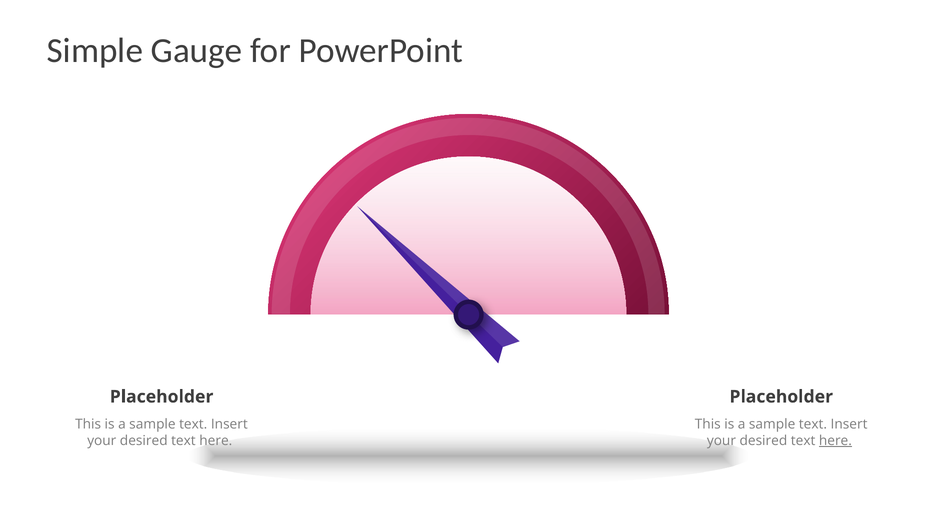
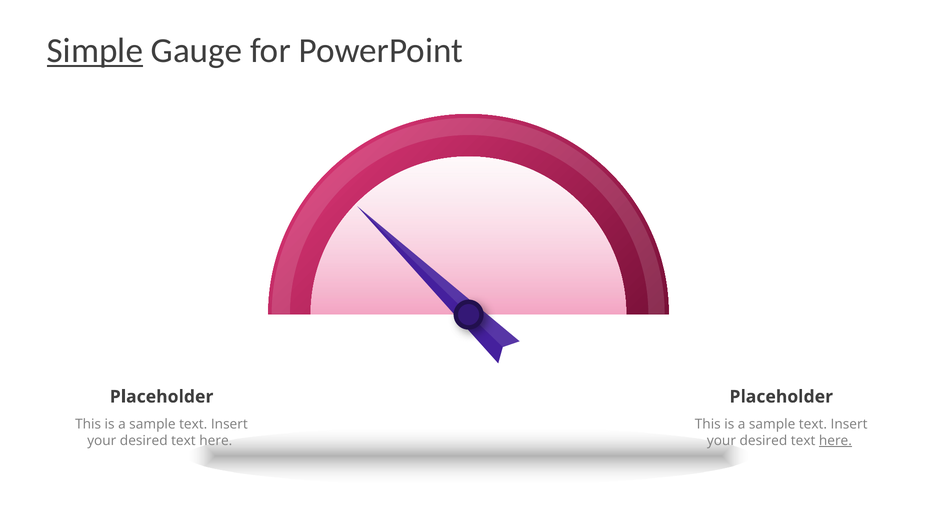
Simple underline: none -> present
